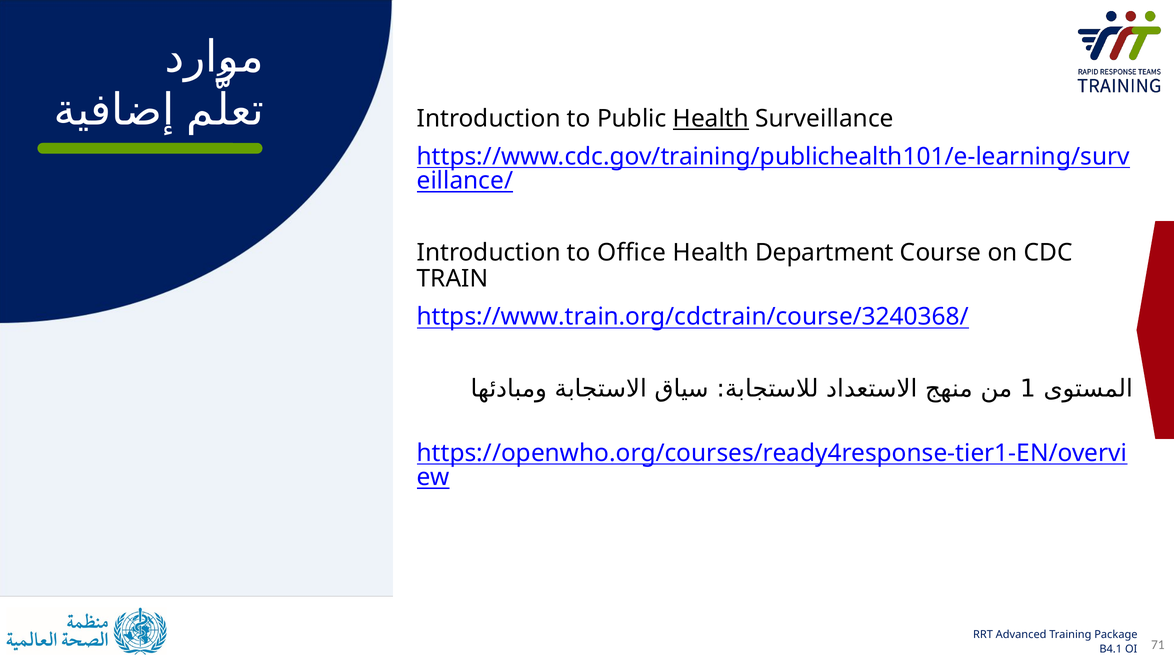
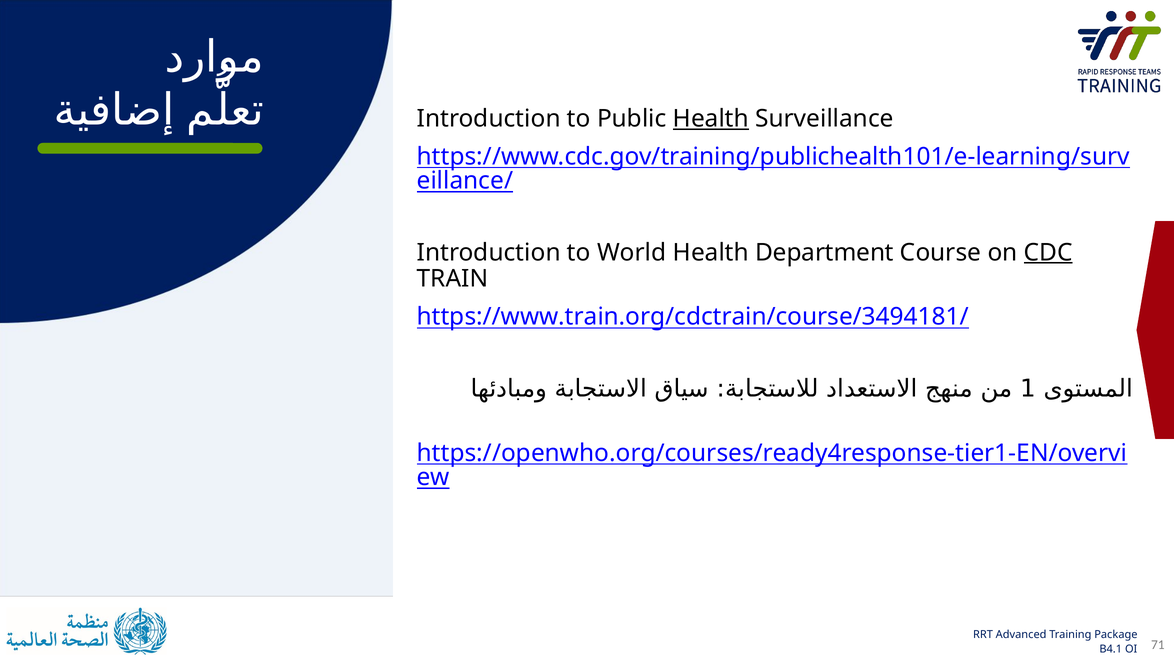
Ofﬁce: Ofﬁce -> World
CDC underline: none -> present
https://www.train.org/cdctrain/course/3240368/: https://www.train.org/cdctrain/course/3240368/ -> https://www.train.org/cdctrain/course/3494181/
